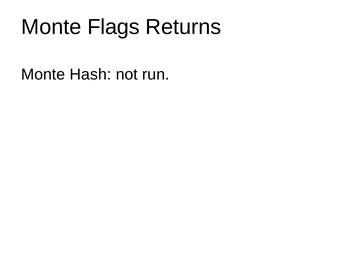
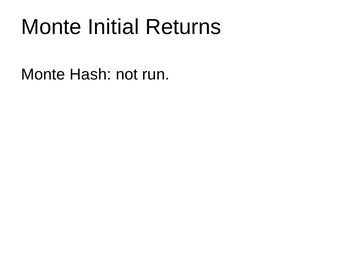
Flags: Flags -> Initial
